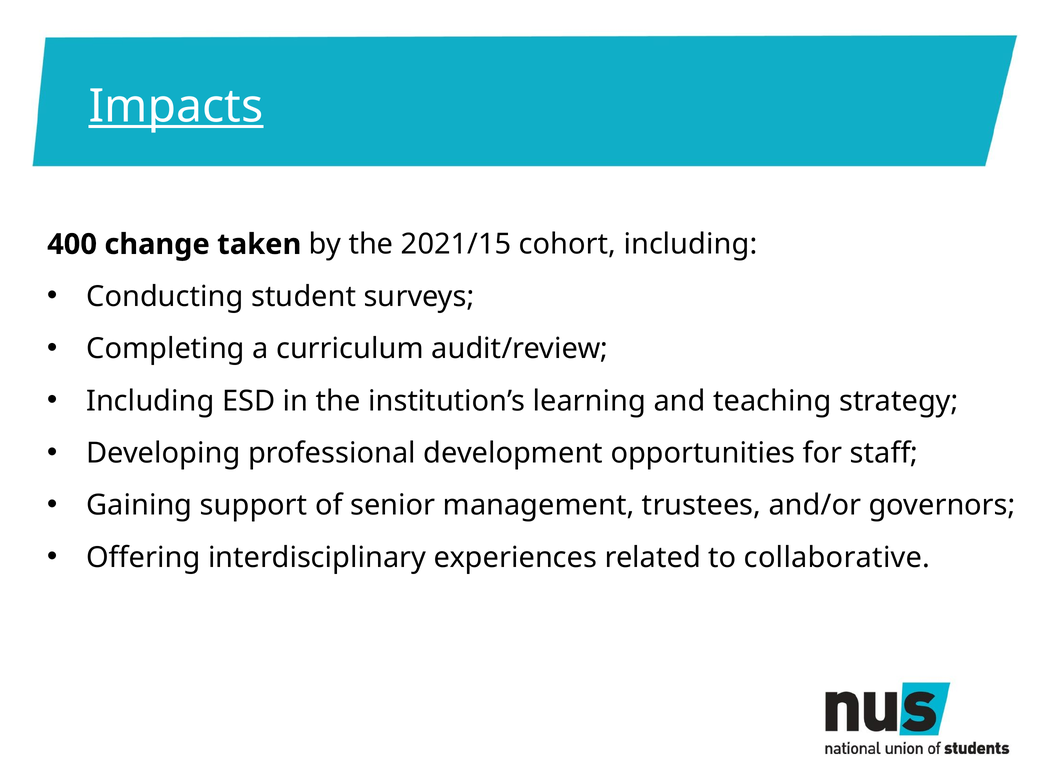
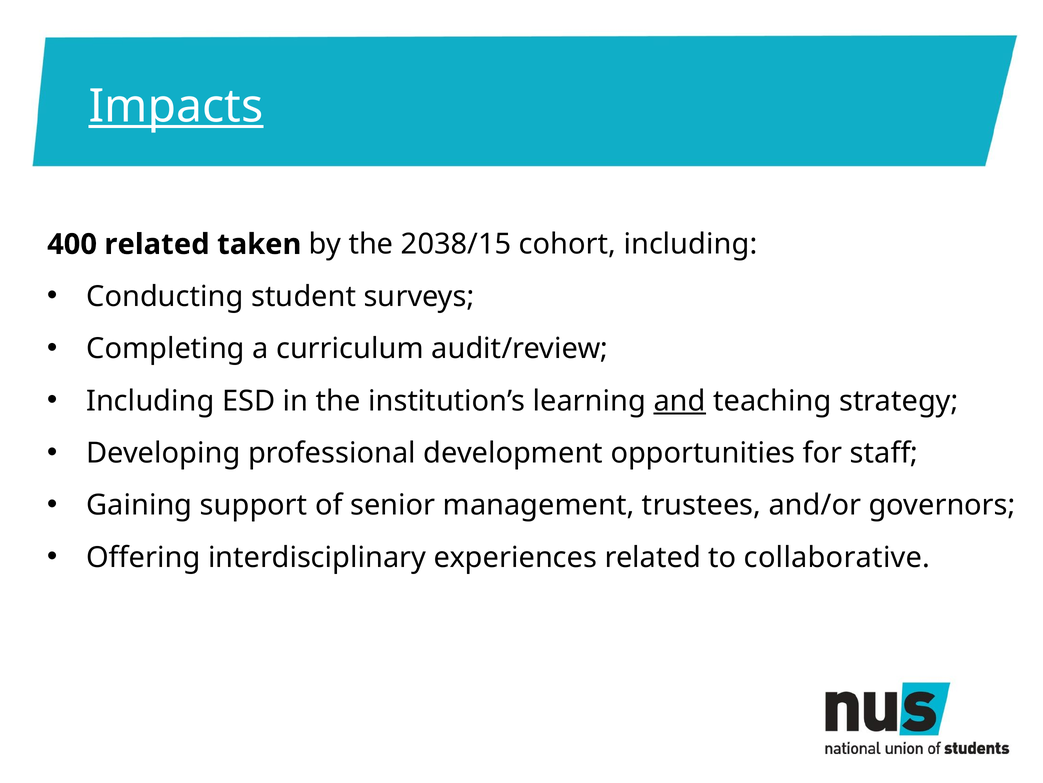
400 change: change -> related
2021/15: 2021/15 -> 2038/15
and underline: none -> present
